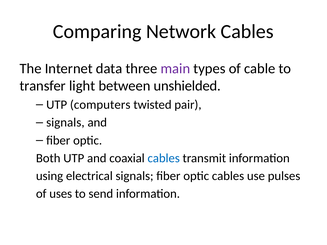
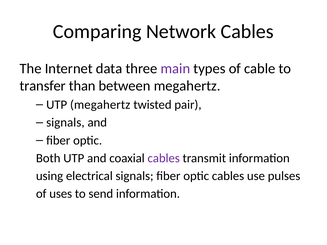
light: light -> than
between unshielded: unshielded -> megahertz
UTP computers: computers -> megahertz
cables at (164, 158) colour: blue -> purple
